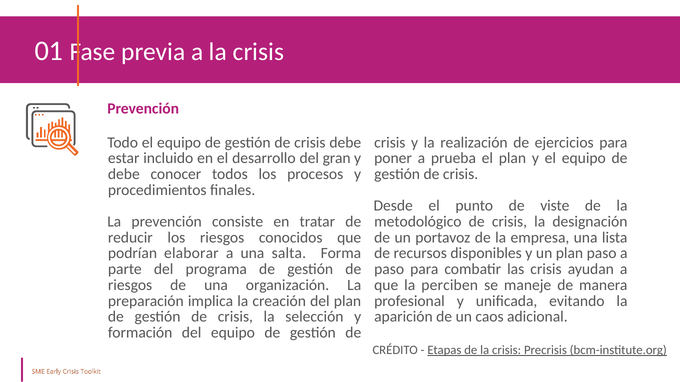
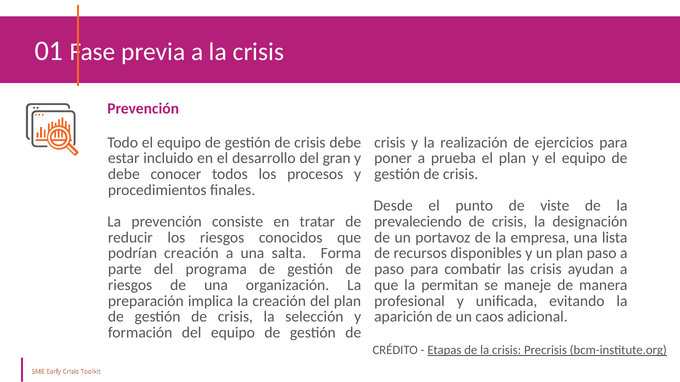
metodológico: metodológico -> prevaleciendo
podrían elaborar: elaborar -> creación
perciben: perciben -> permitan
